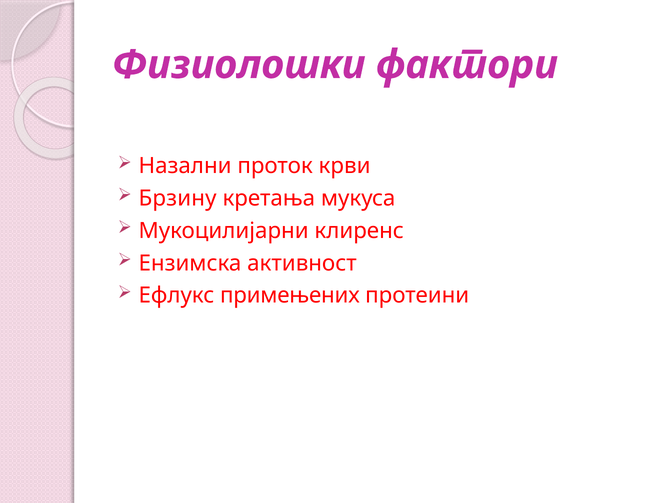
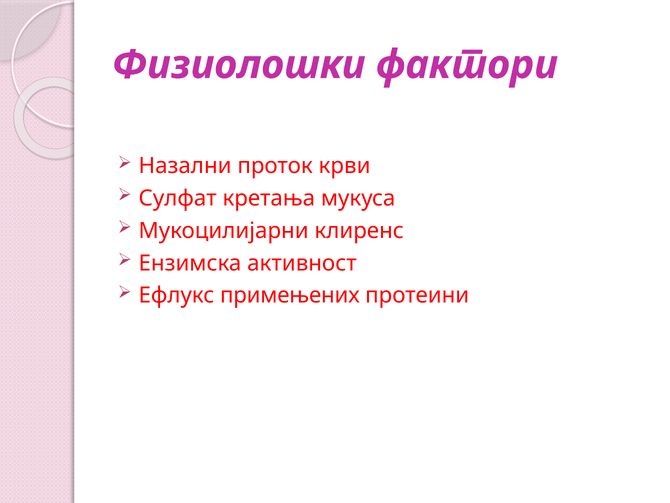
Брзину: Брзину -> Сулфат
